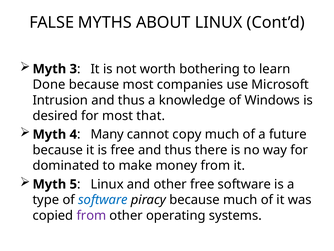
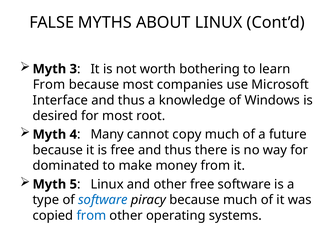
Done at (49, 84): Done -> From
Intrusion: Intrusion -> Interface
that: that -> root
from at (91, 215) colour: purple -> blue
